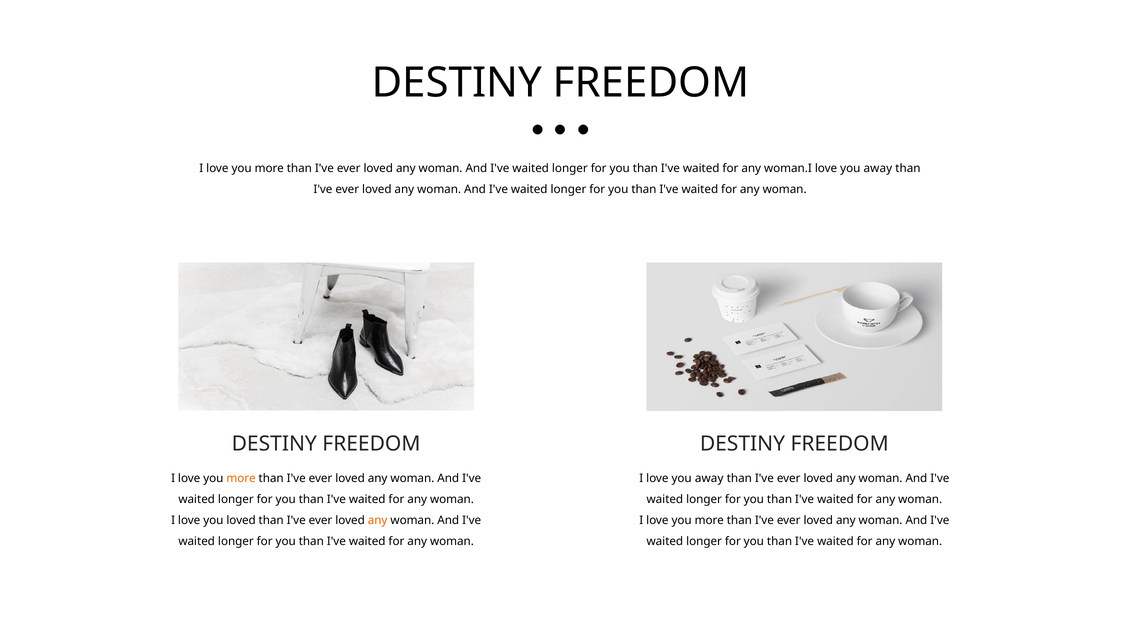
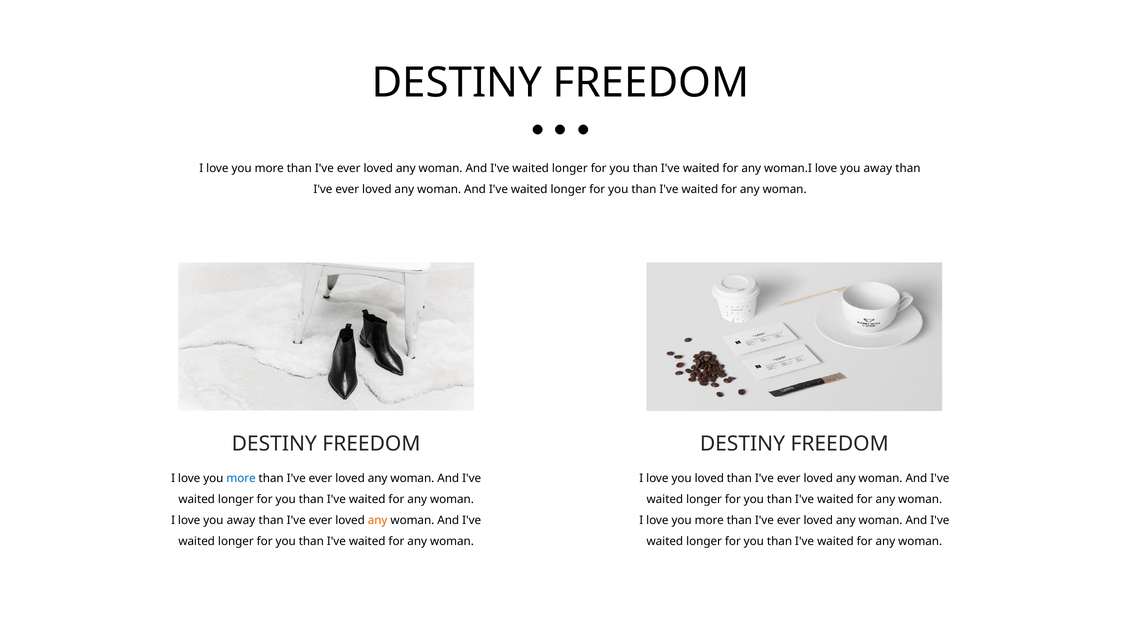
more at (241, 479) colour: orange -> blue
I love you away: away -> loved
I love you loved: loved -> away
